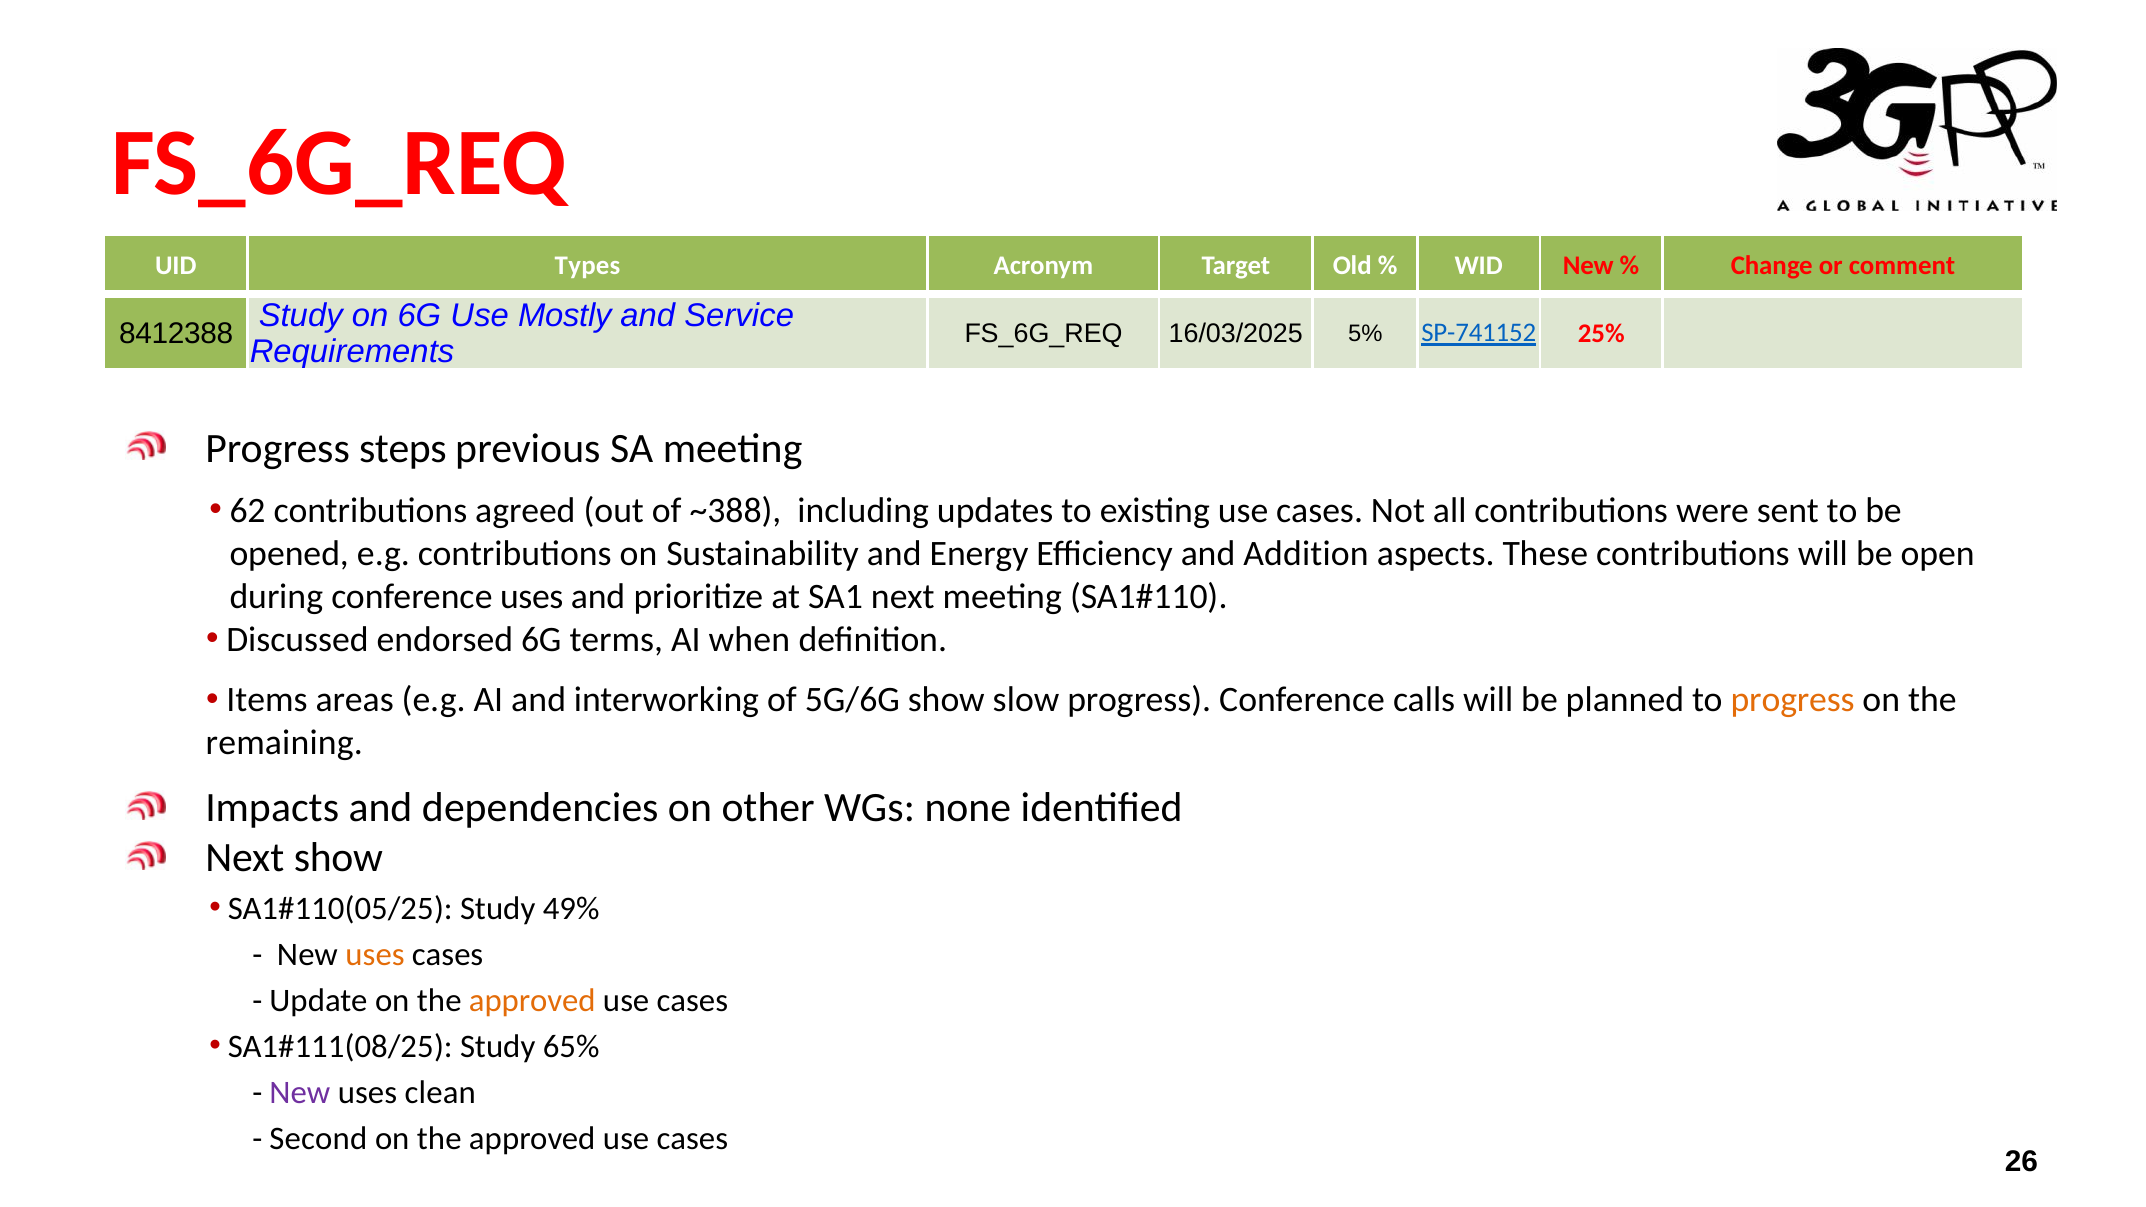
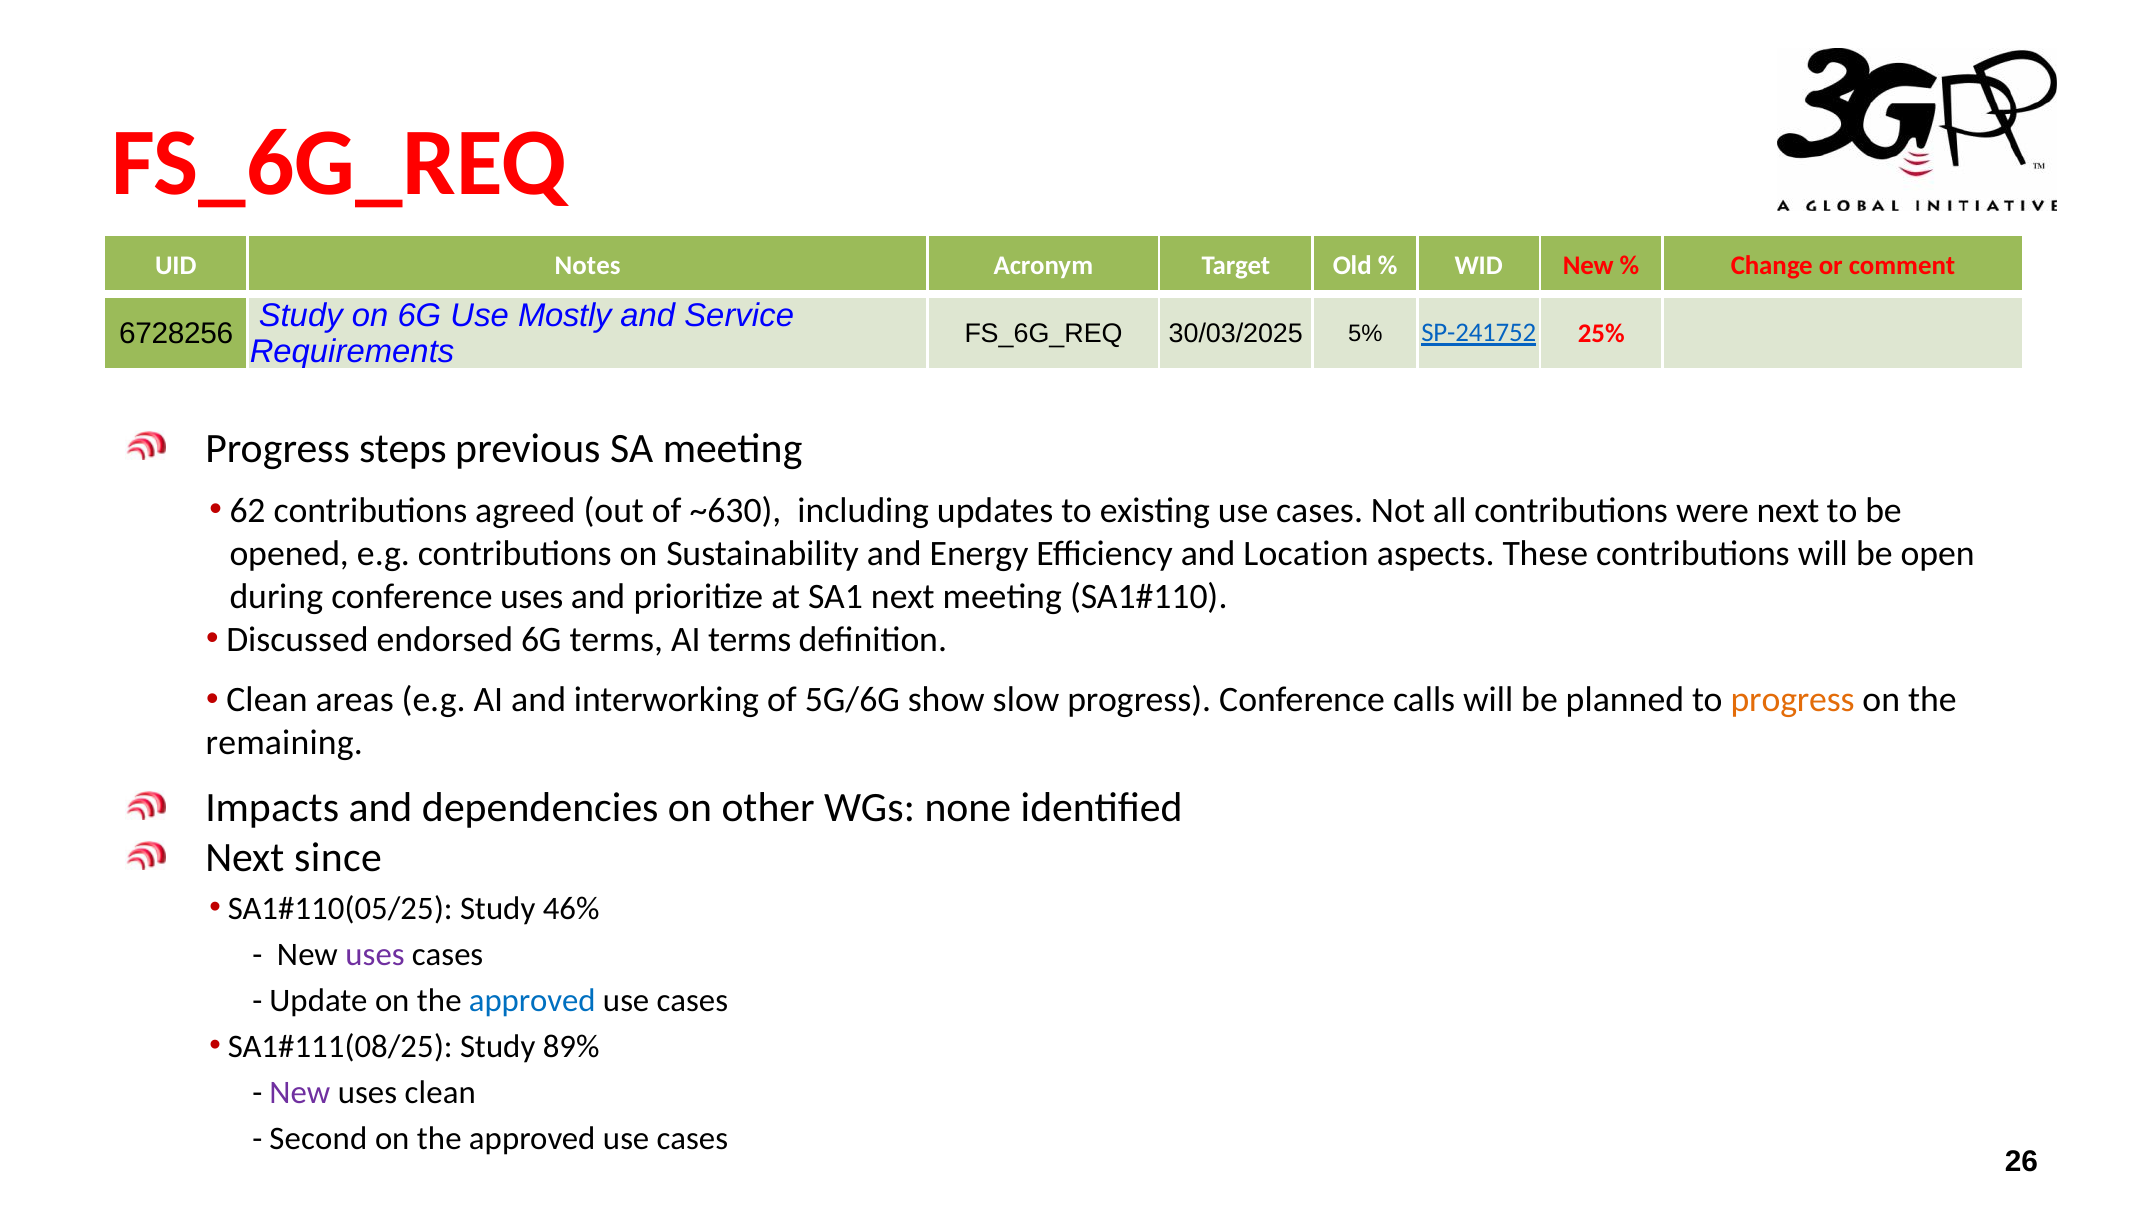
Types: Types -> Notes
8412388: 8412388 -> 6728256
16/03/2025: 16/03/2025 -> 30/03/2025
SP-741152: SP-741152 -> SP-241752
~388: ~388 -> ~630
were sent: sent -> next
Addition: Addition -> Location
AI when: when -> terms
Items at (267, 700): Items -> Clean
Next show: show -> since
49%: 49% -> 46%
uses at (375, 955) colour: orange -> purple
approved at (532, 1001) colour: orange -> blue
65%: 65% -> 89%
